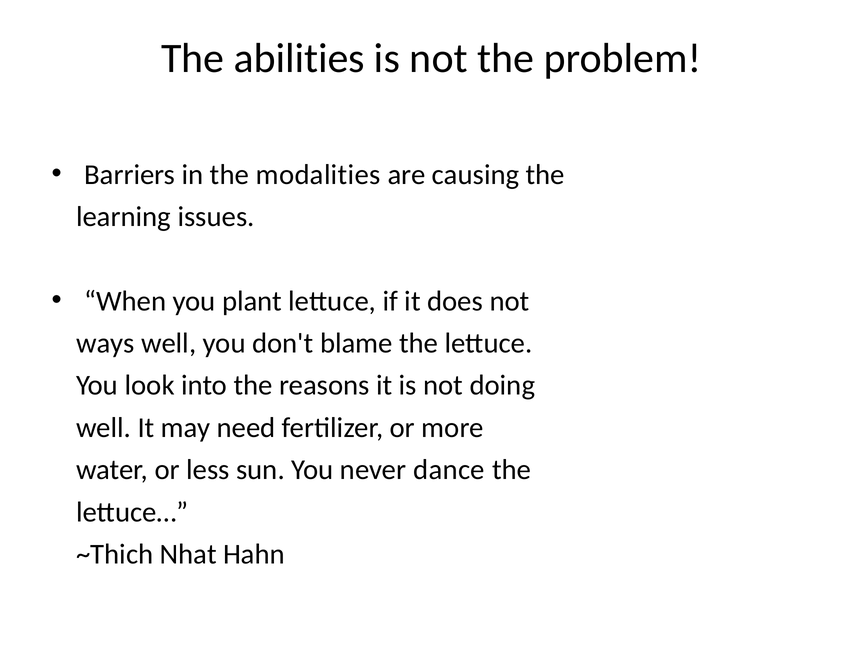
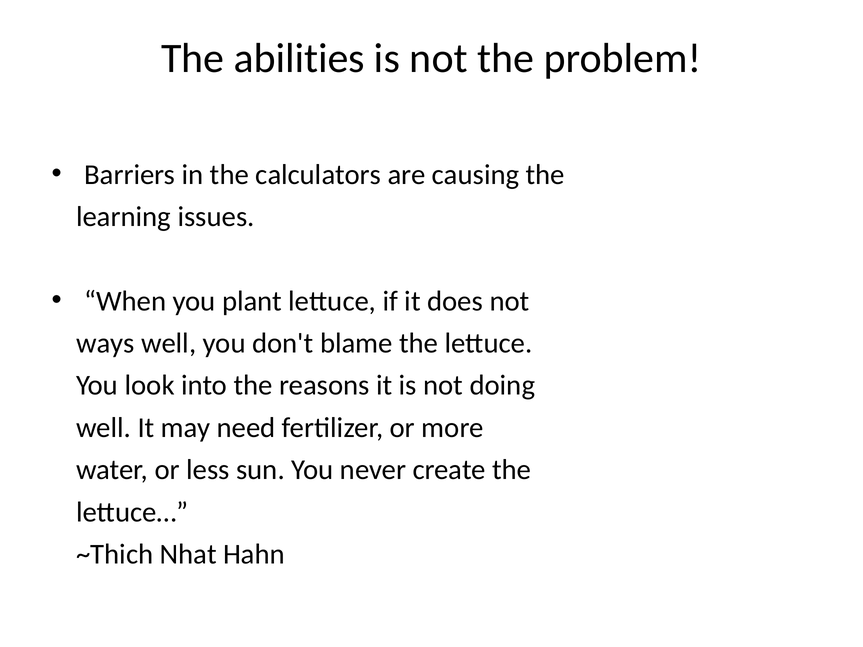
modalities: modalities -> calculators
dance: dance -> create
